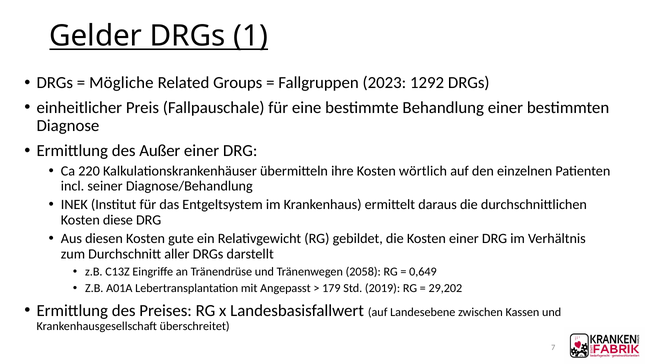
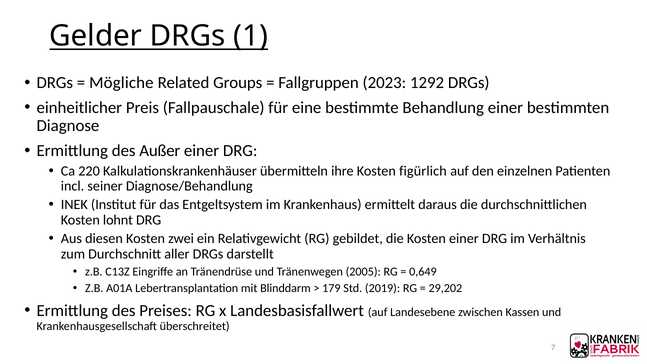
wörtlich: wörtlich -> figürlich
diese: diese -> lohnt
gute: gute -> zwei
2058: 2058 -> 2005
Angepasst: Angepasst -> Blinddarm
